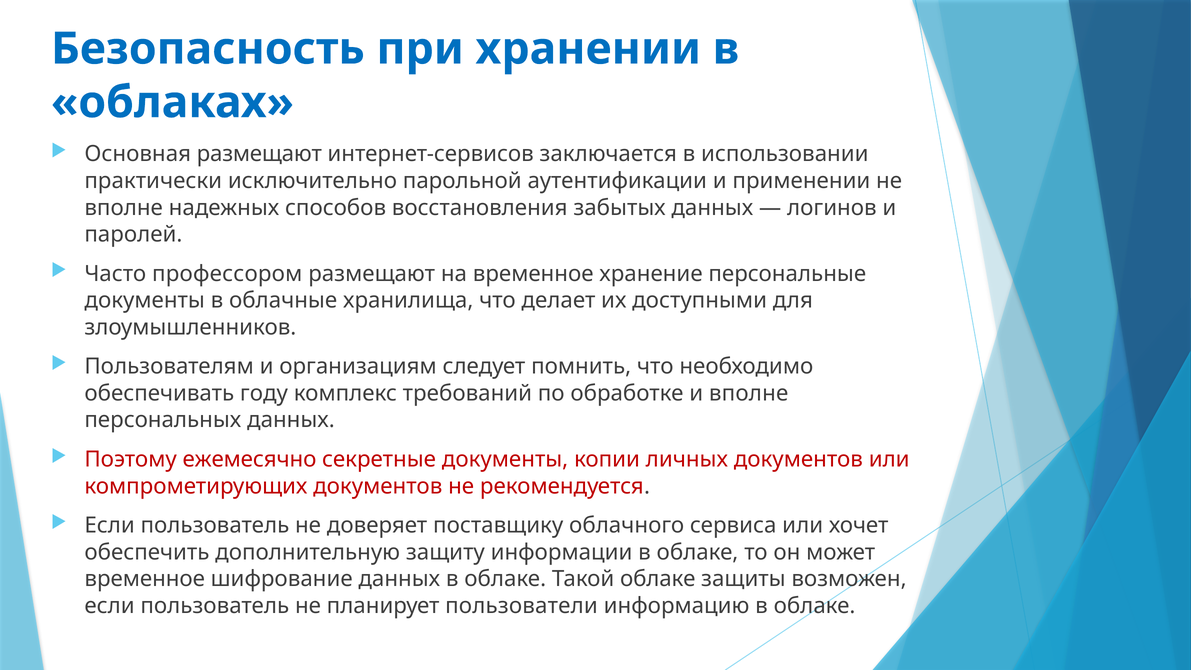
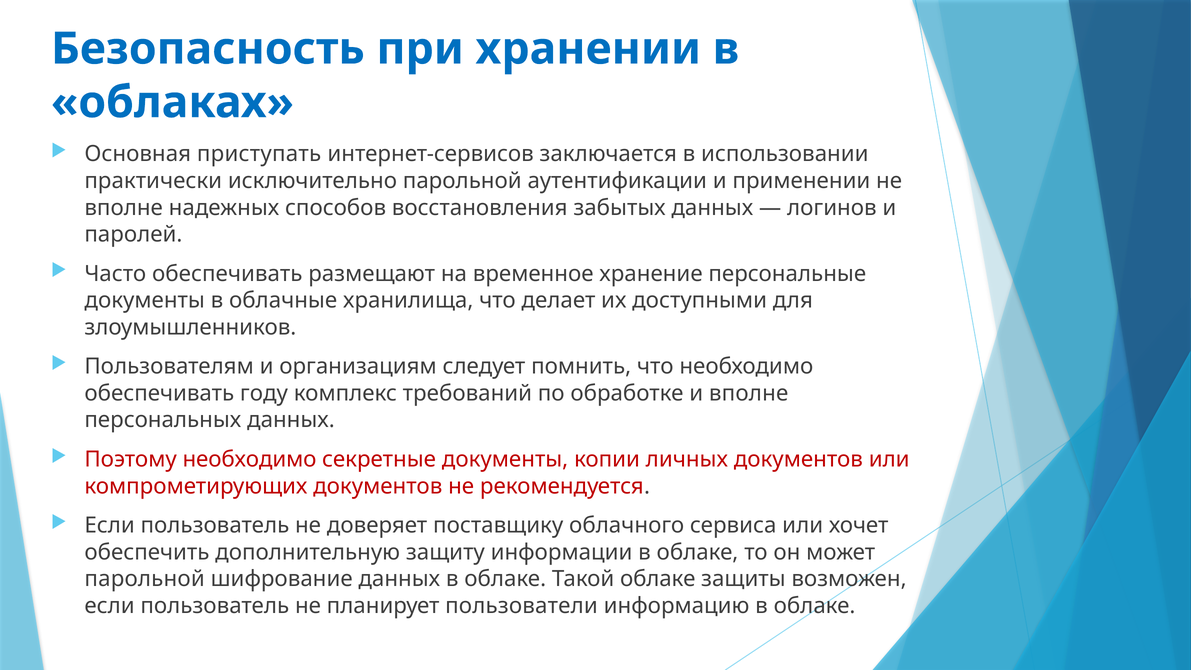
Основная размещают: размещают -> приступать
Часто профессором: профессором -> обеспечивать
Поэтому ежемесячно: ежемесячно -> необходимо
временное at (145, 579): временное -> парольной
